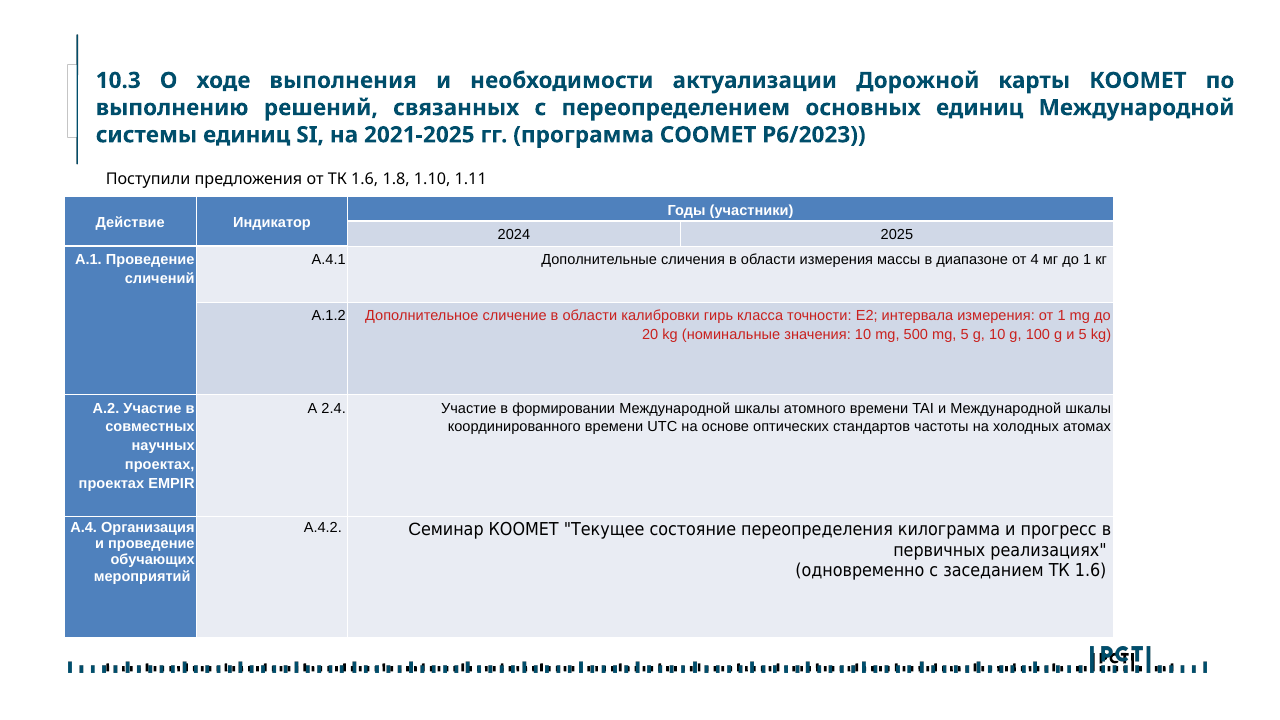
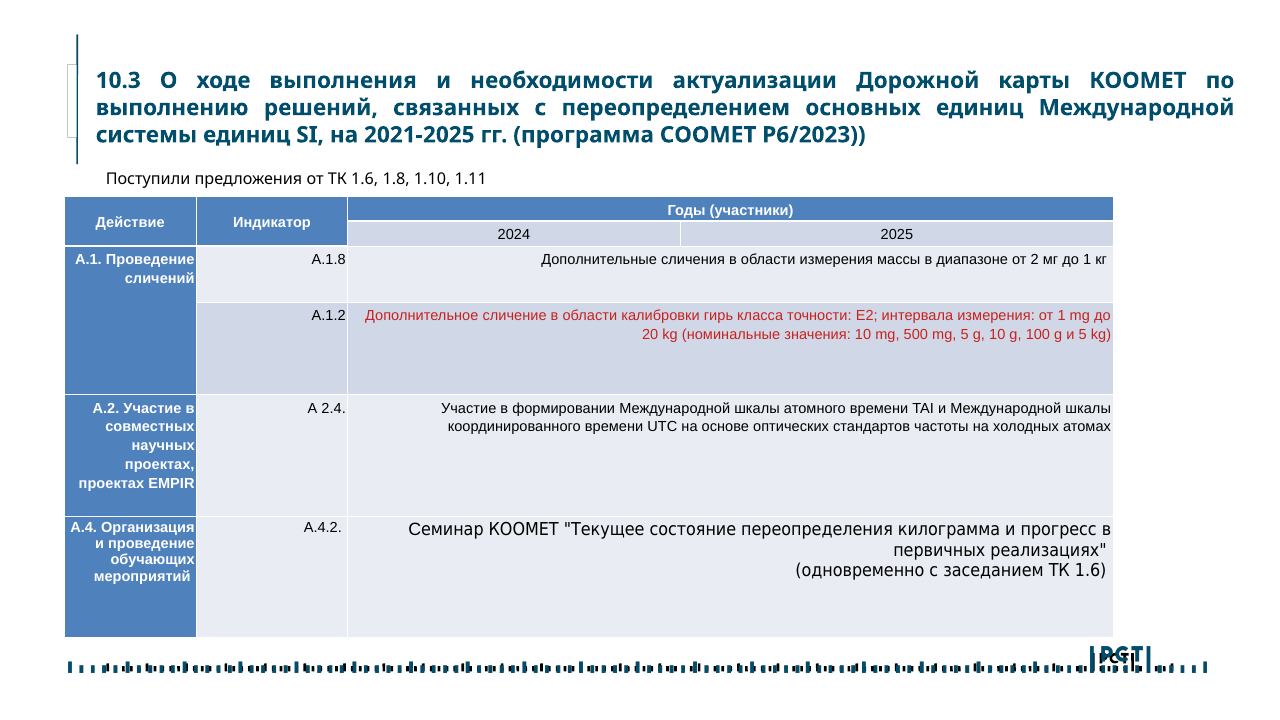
А.4.1: А.4.1 -> А.1.8
4: 4 -> 2
